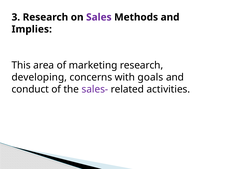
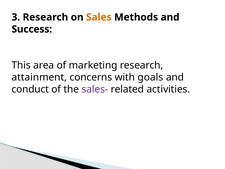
Sales colour: purple -> orange
Implies: Implies -> Success
developing: developing -> attainment
